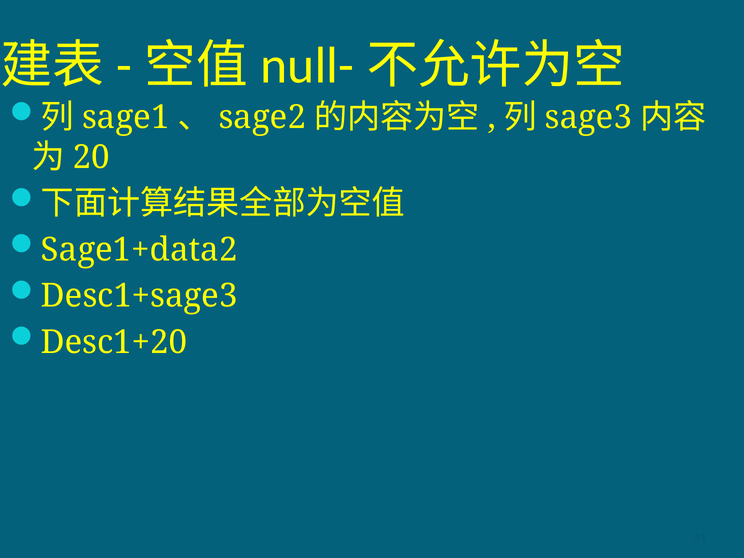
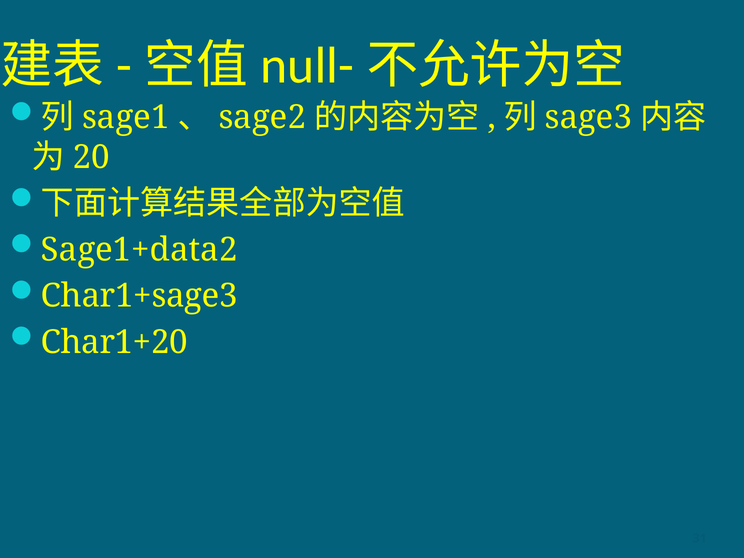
Desc1+sage3: Desc1+sage3 -> Char1+sage3
Desc1+20: Desc1+20 -> Char1+20
